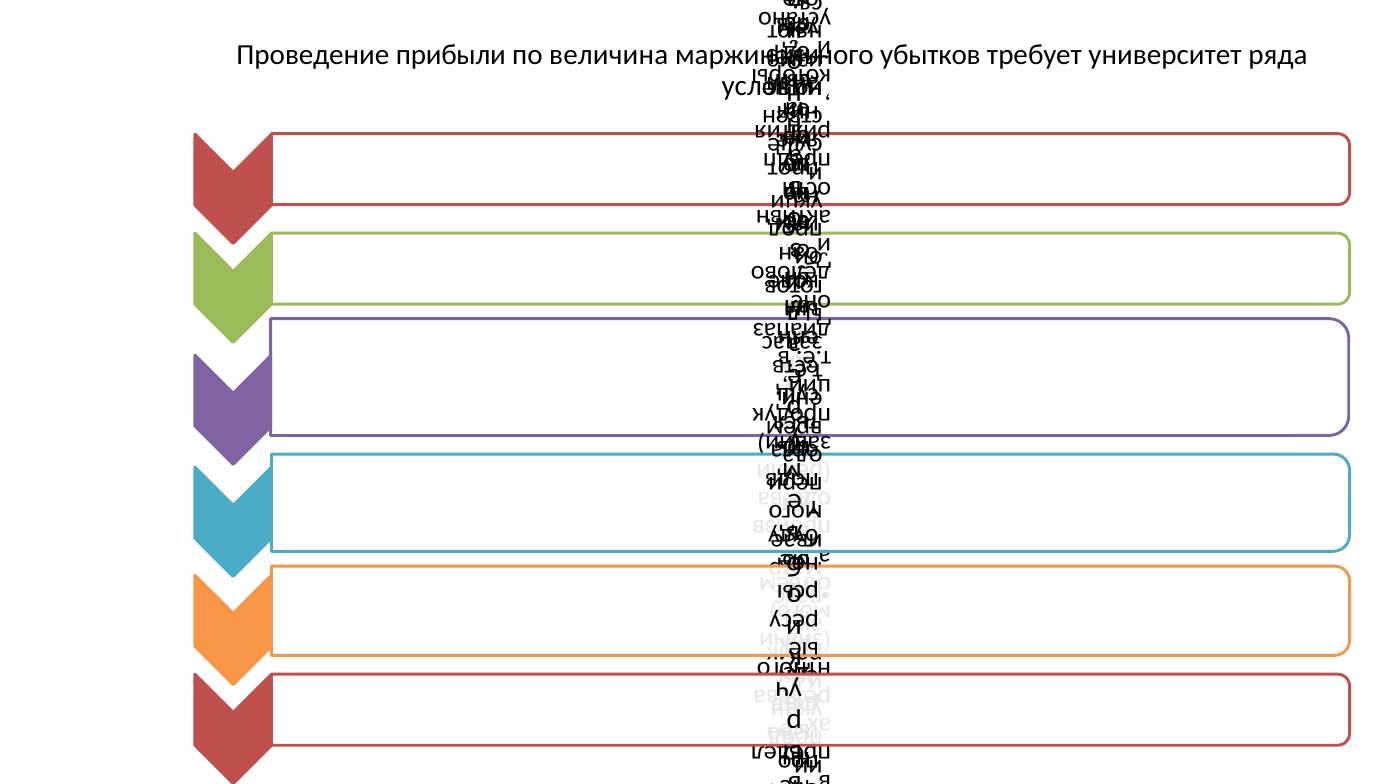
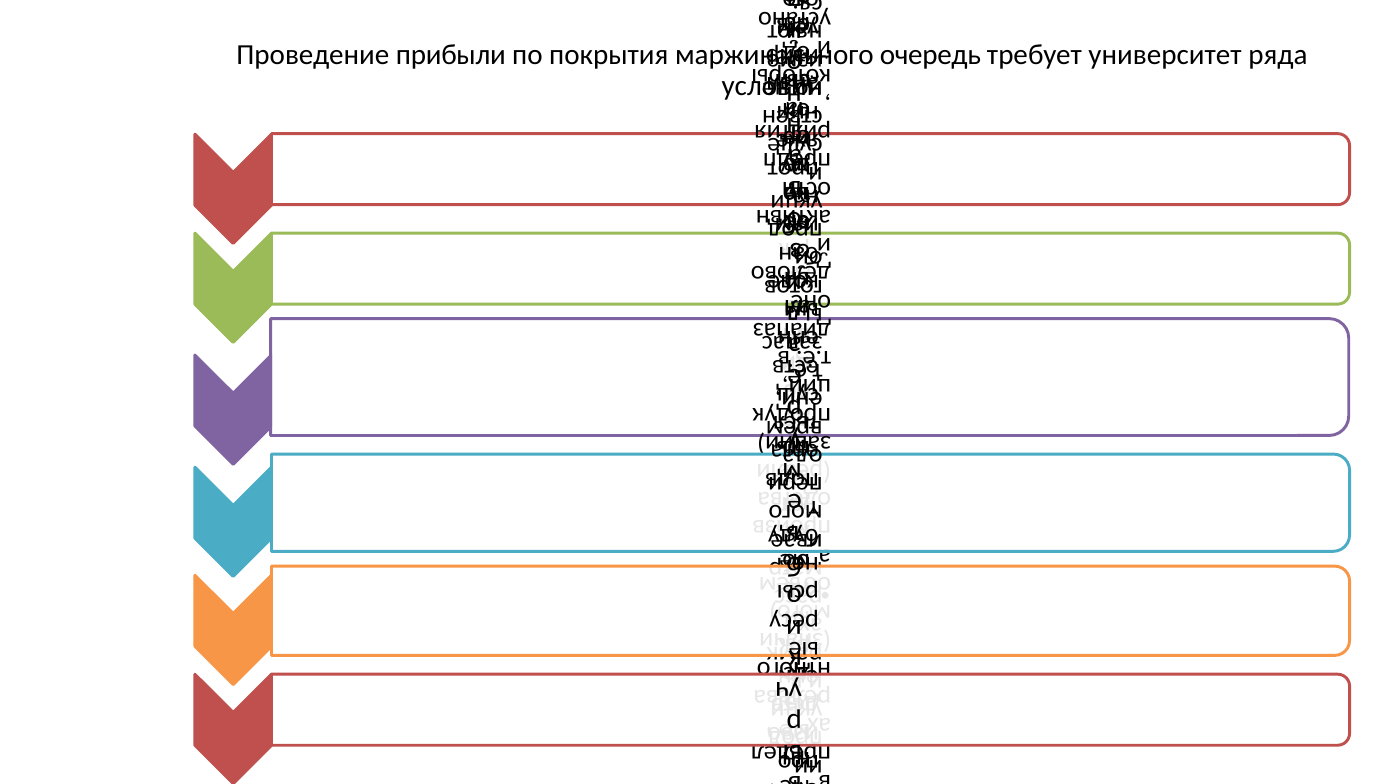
величина: величина -> покрытия
убытков: убытков -> очередь
